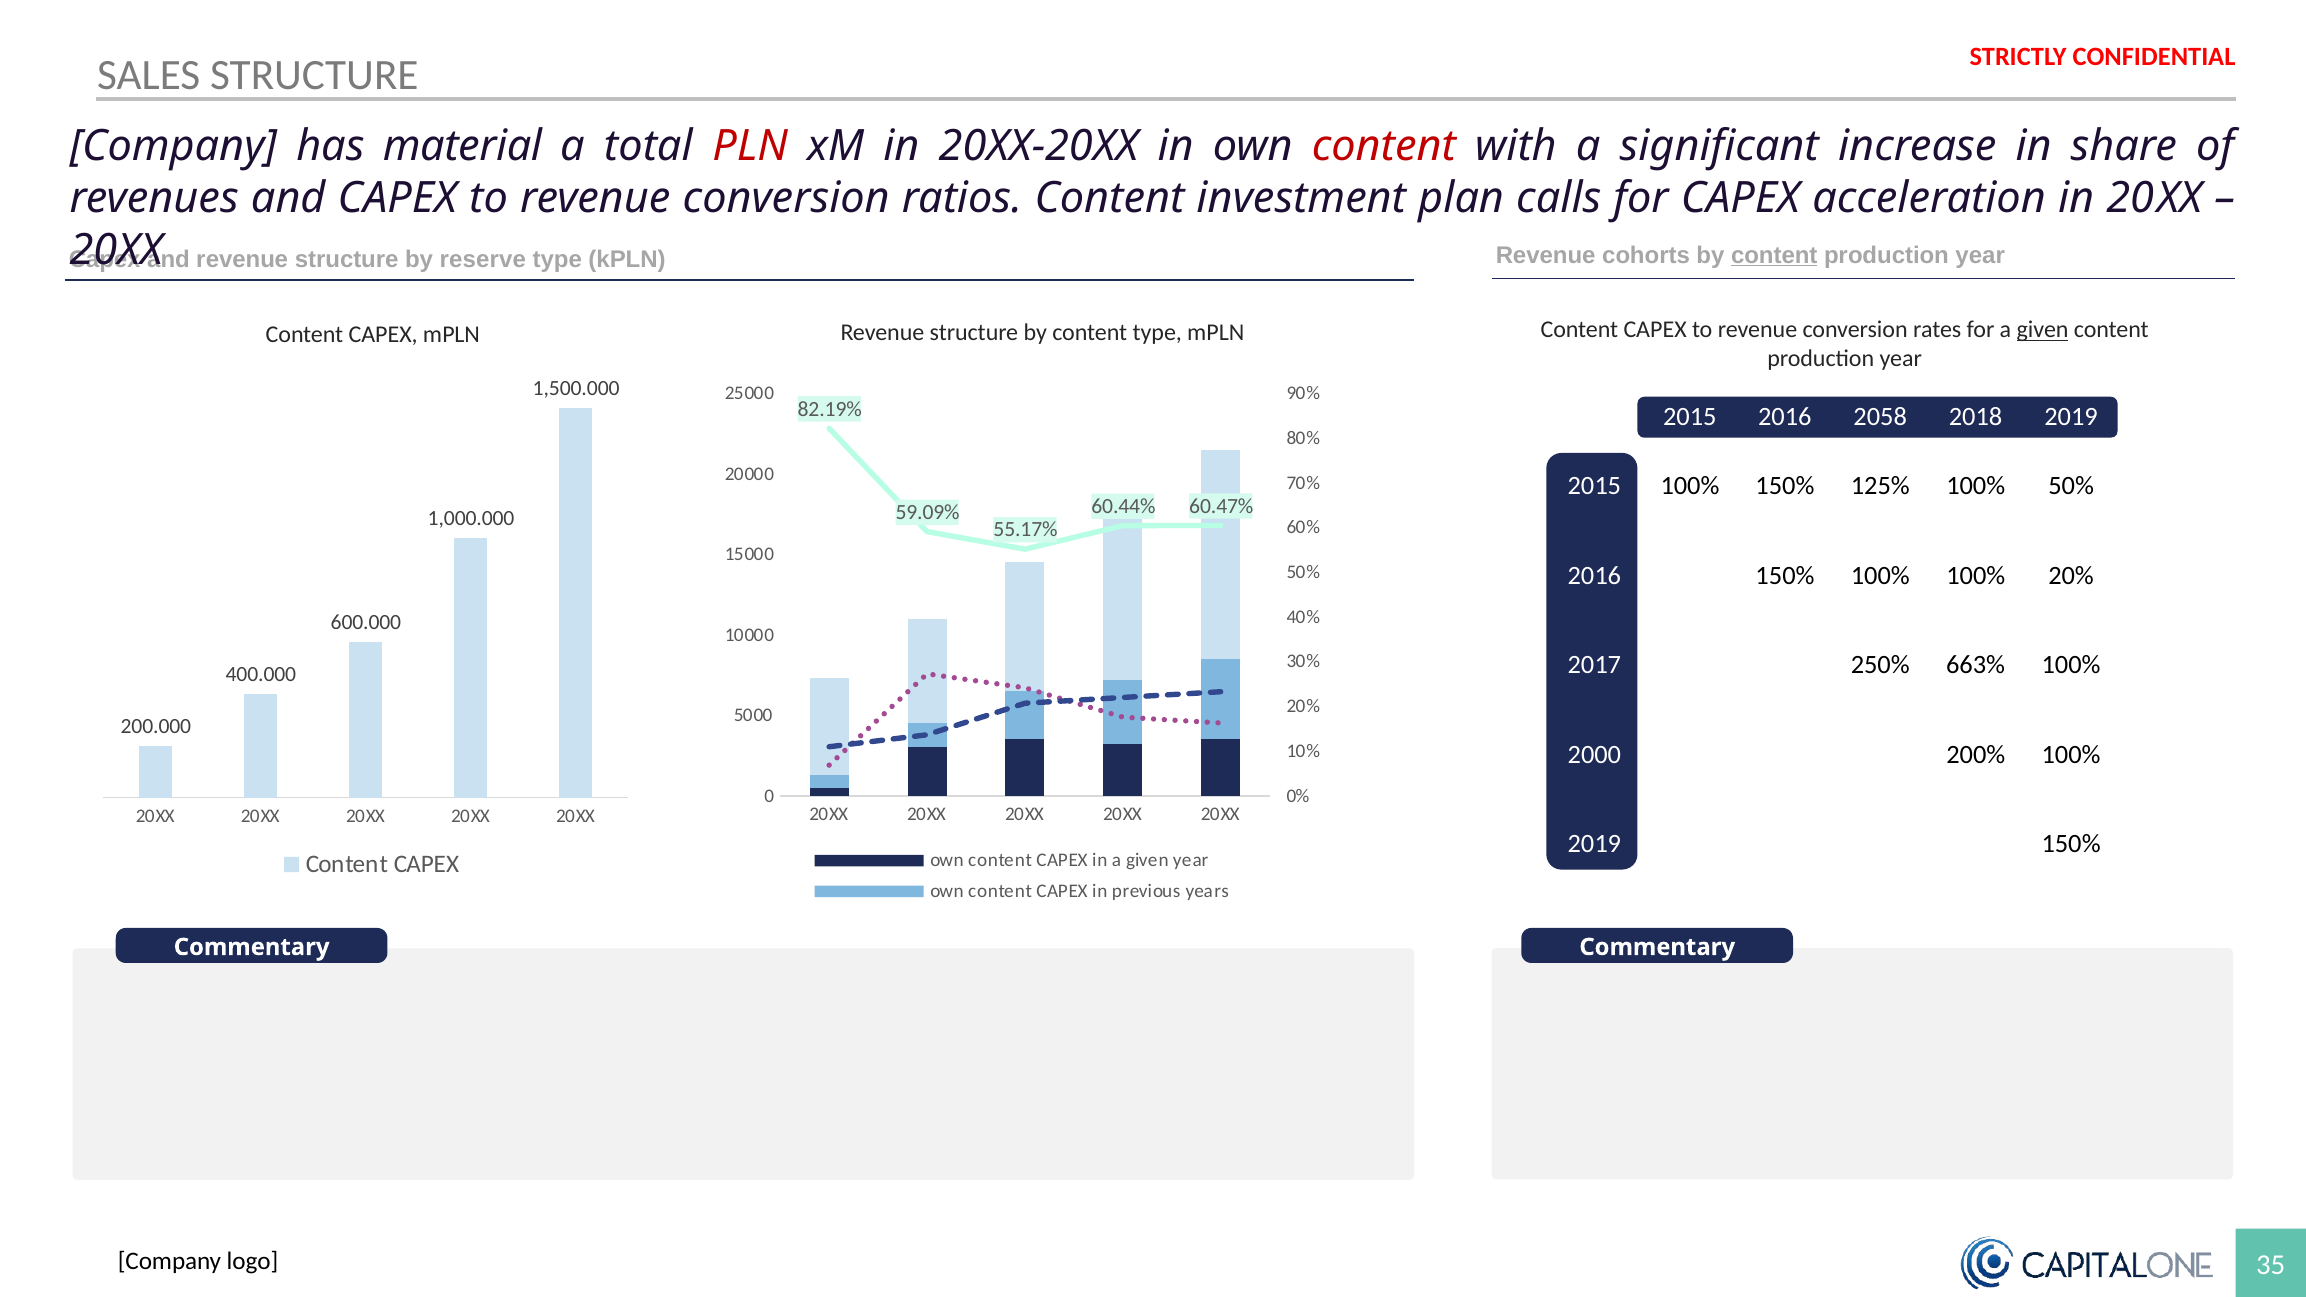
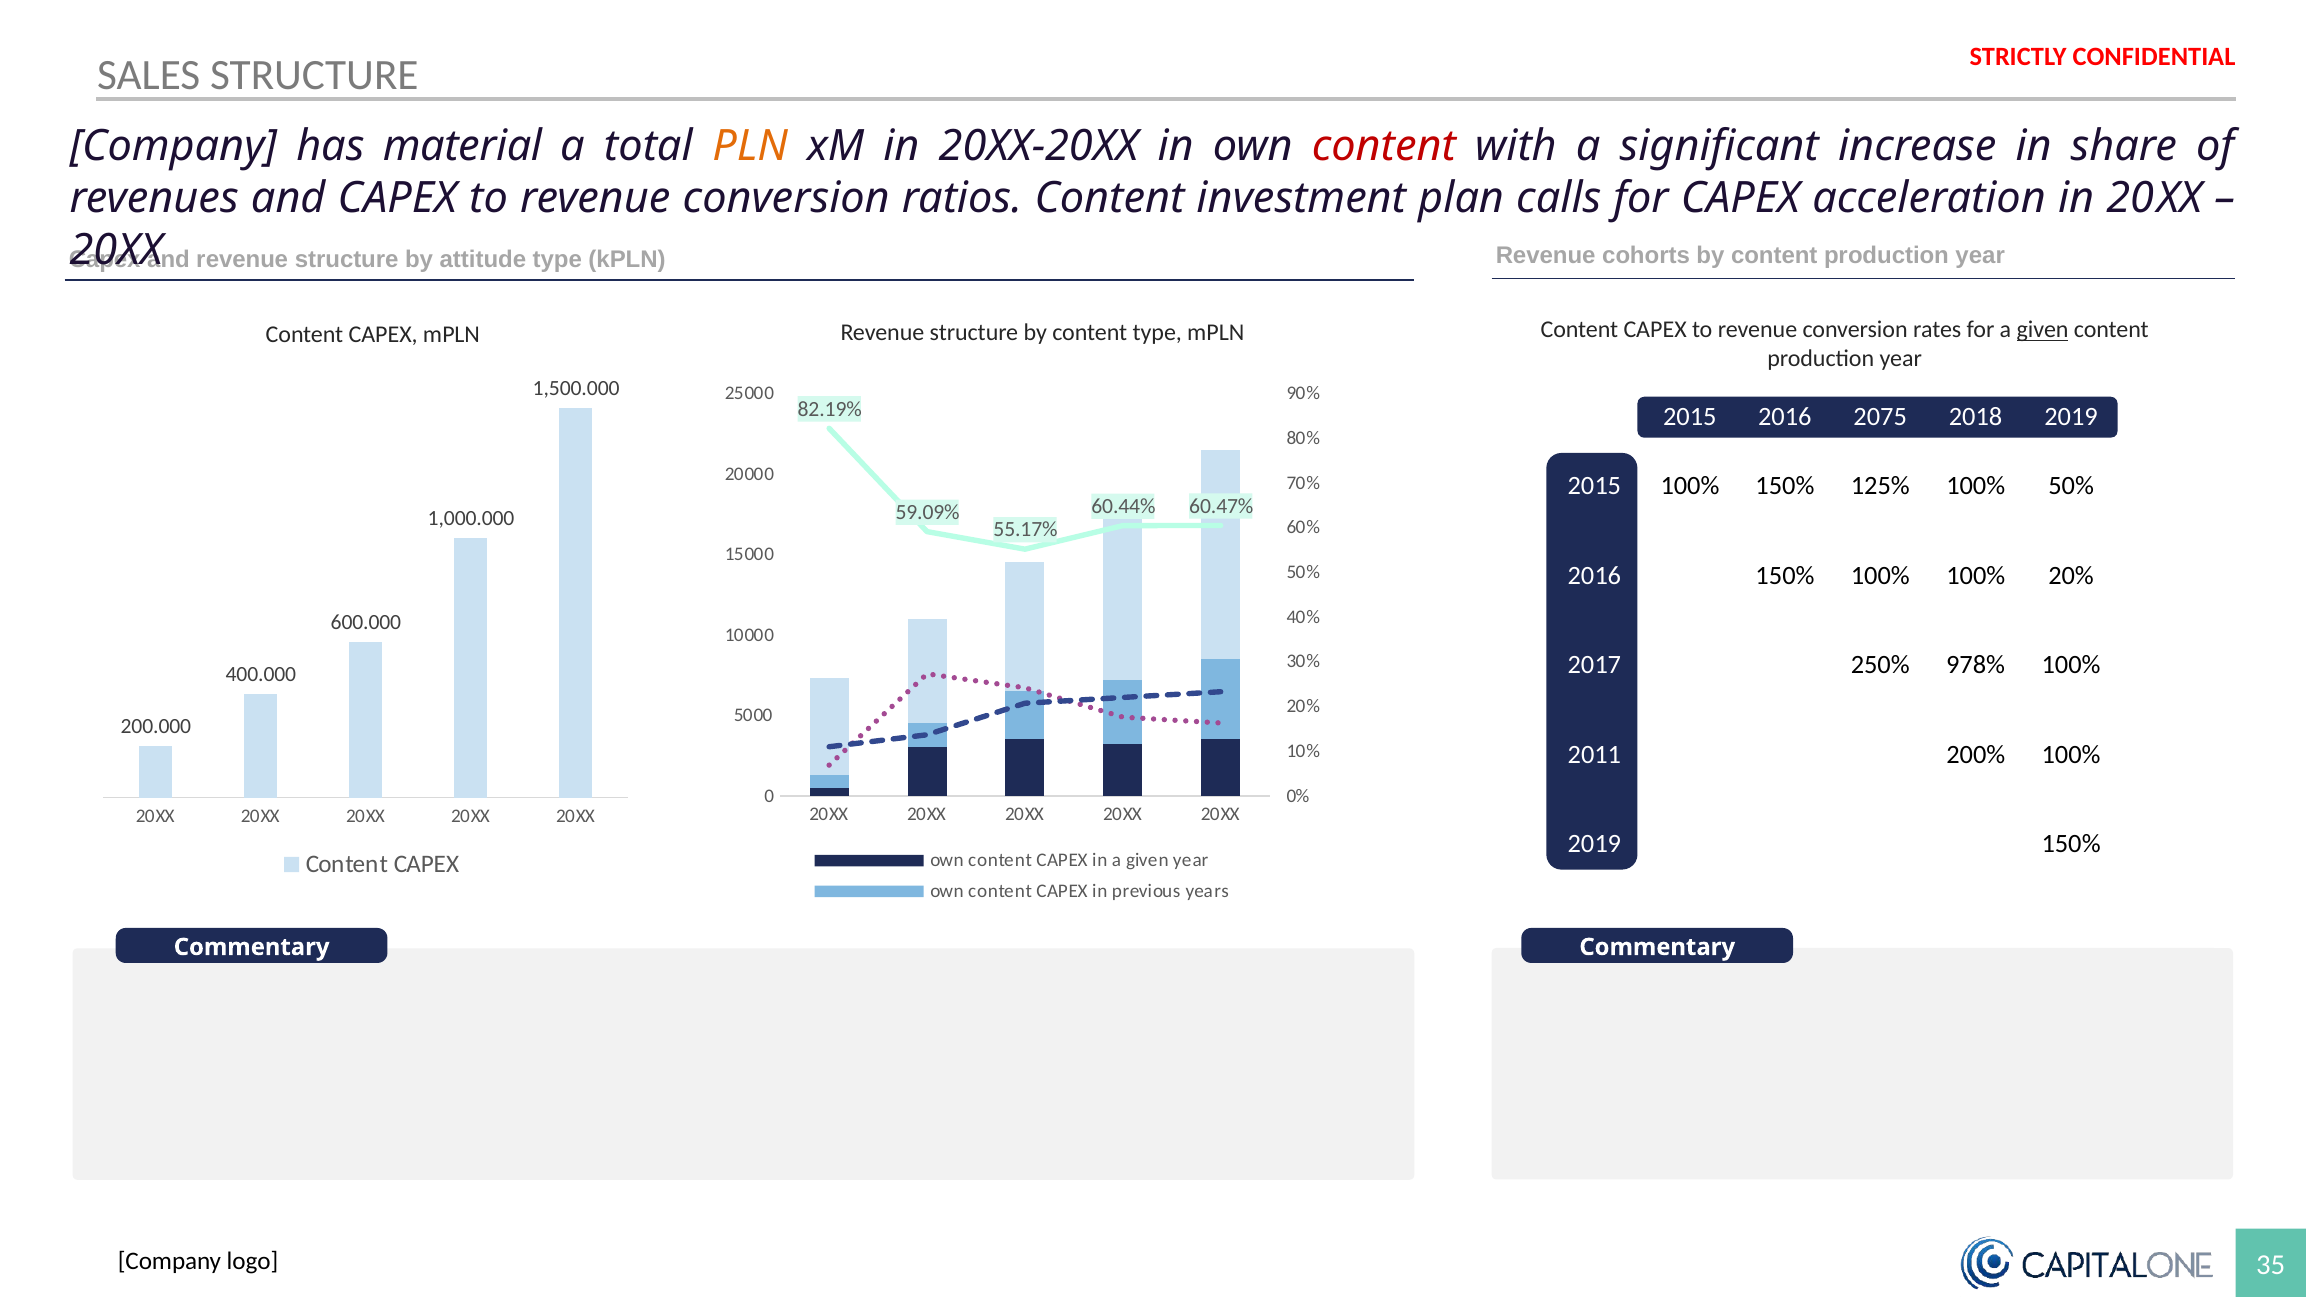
PLN colour: red -> orange
reserve: reserve -> attitude
content at (1774, 255) underline: present -> none
2058: 2058 -> 2075
663%: 663% -> 978%
2000: 2000 -> 2011
